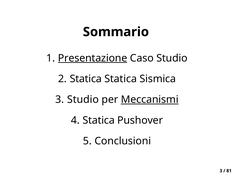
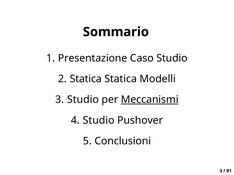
Presentazione underline: present -> none
Sismica: Sismica -> Modelli
Statica at (99, 121): Statica -> Studio
